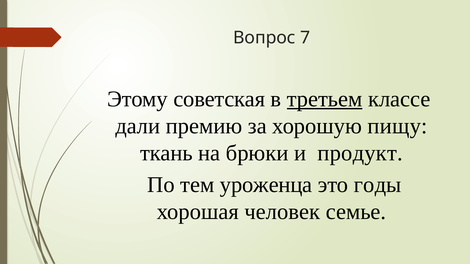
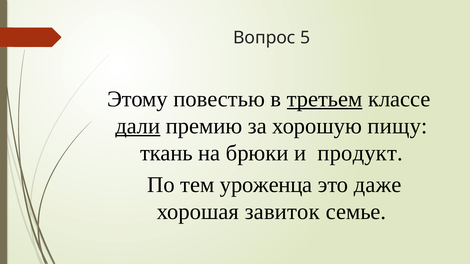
7: 7 -> 5
советская: советская -> повестью
дали underline: none -> present
годы: годы -> даже
человек: человек -> завиток
